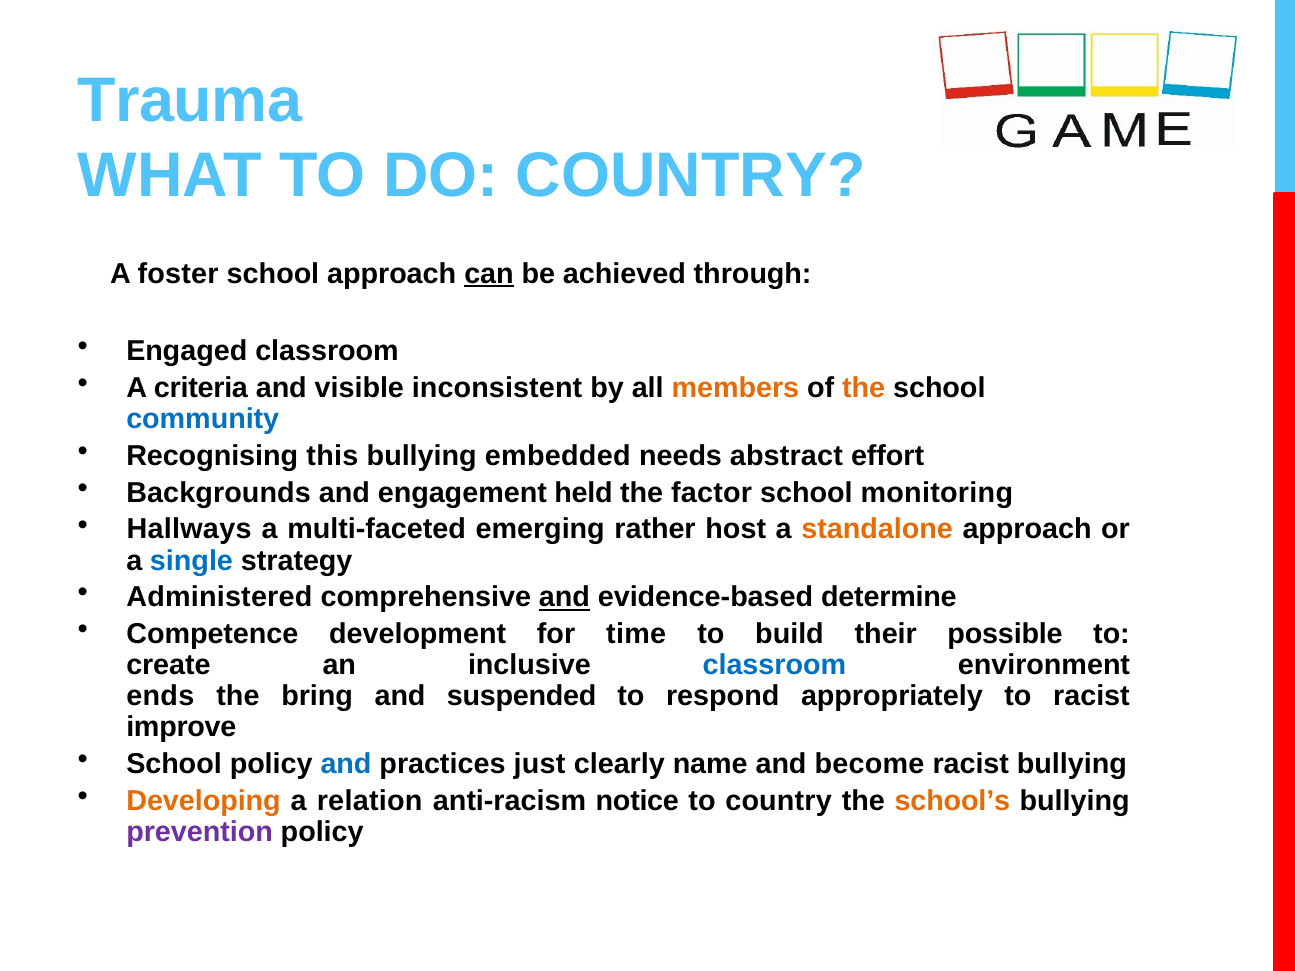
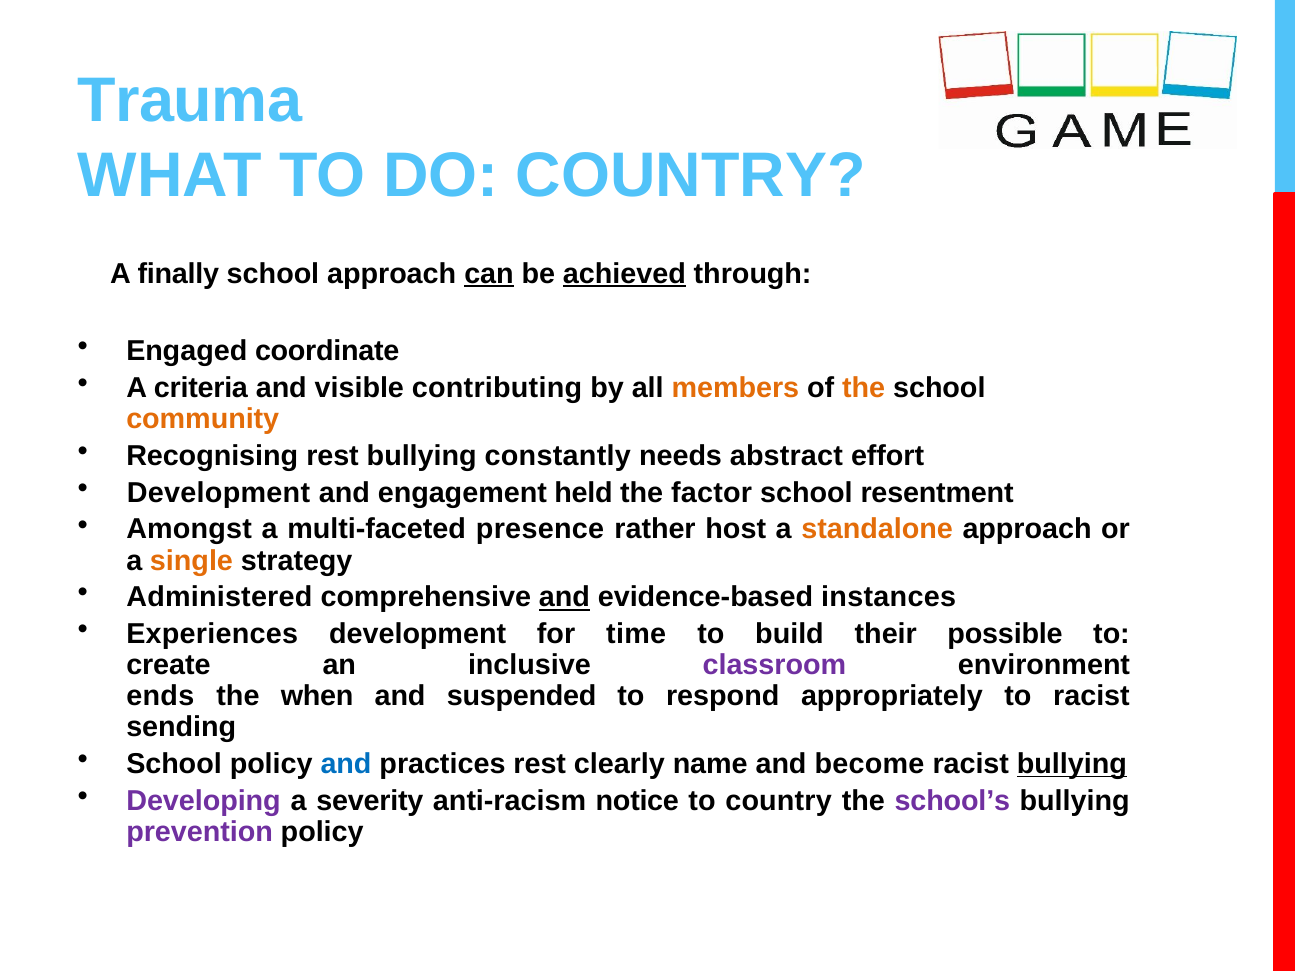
foster: foster -> finally
achieved underline: none -> present
Engaged classroom: classroom -> coordinate
inconsistent: inconsistent -> contributing
community colour: blue -> orange
Recognising this: this -> rest
embedded: embedded -> constantly
Backgrounds at (219, 493): Backgrounds -> Development
monitoring: monitoring -> resentment
Hallways: Hallways -> Amongst
emerging: emerging -> presence
single colour: blue -> orange
determine: determine -> instances
Competence: Competence -> Experiences
classroom at (774, 665) colour: blue -> purple
bring: bring -> when
improve: improve -> sending
practices just: just -> rest
bullying at (1072, 764) underline: none -> present
Developing colour: orange -> purple
relation: relation -> severity
school’s colour: orange -> purple
